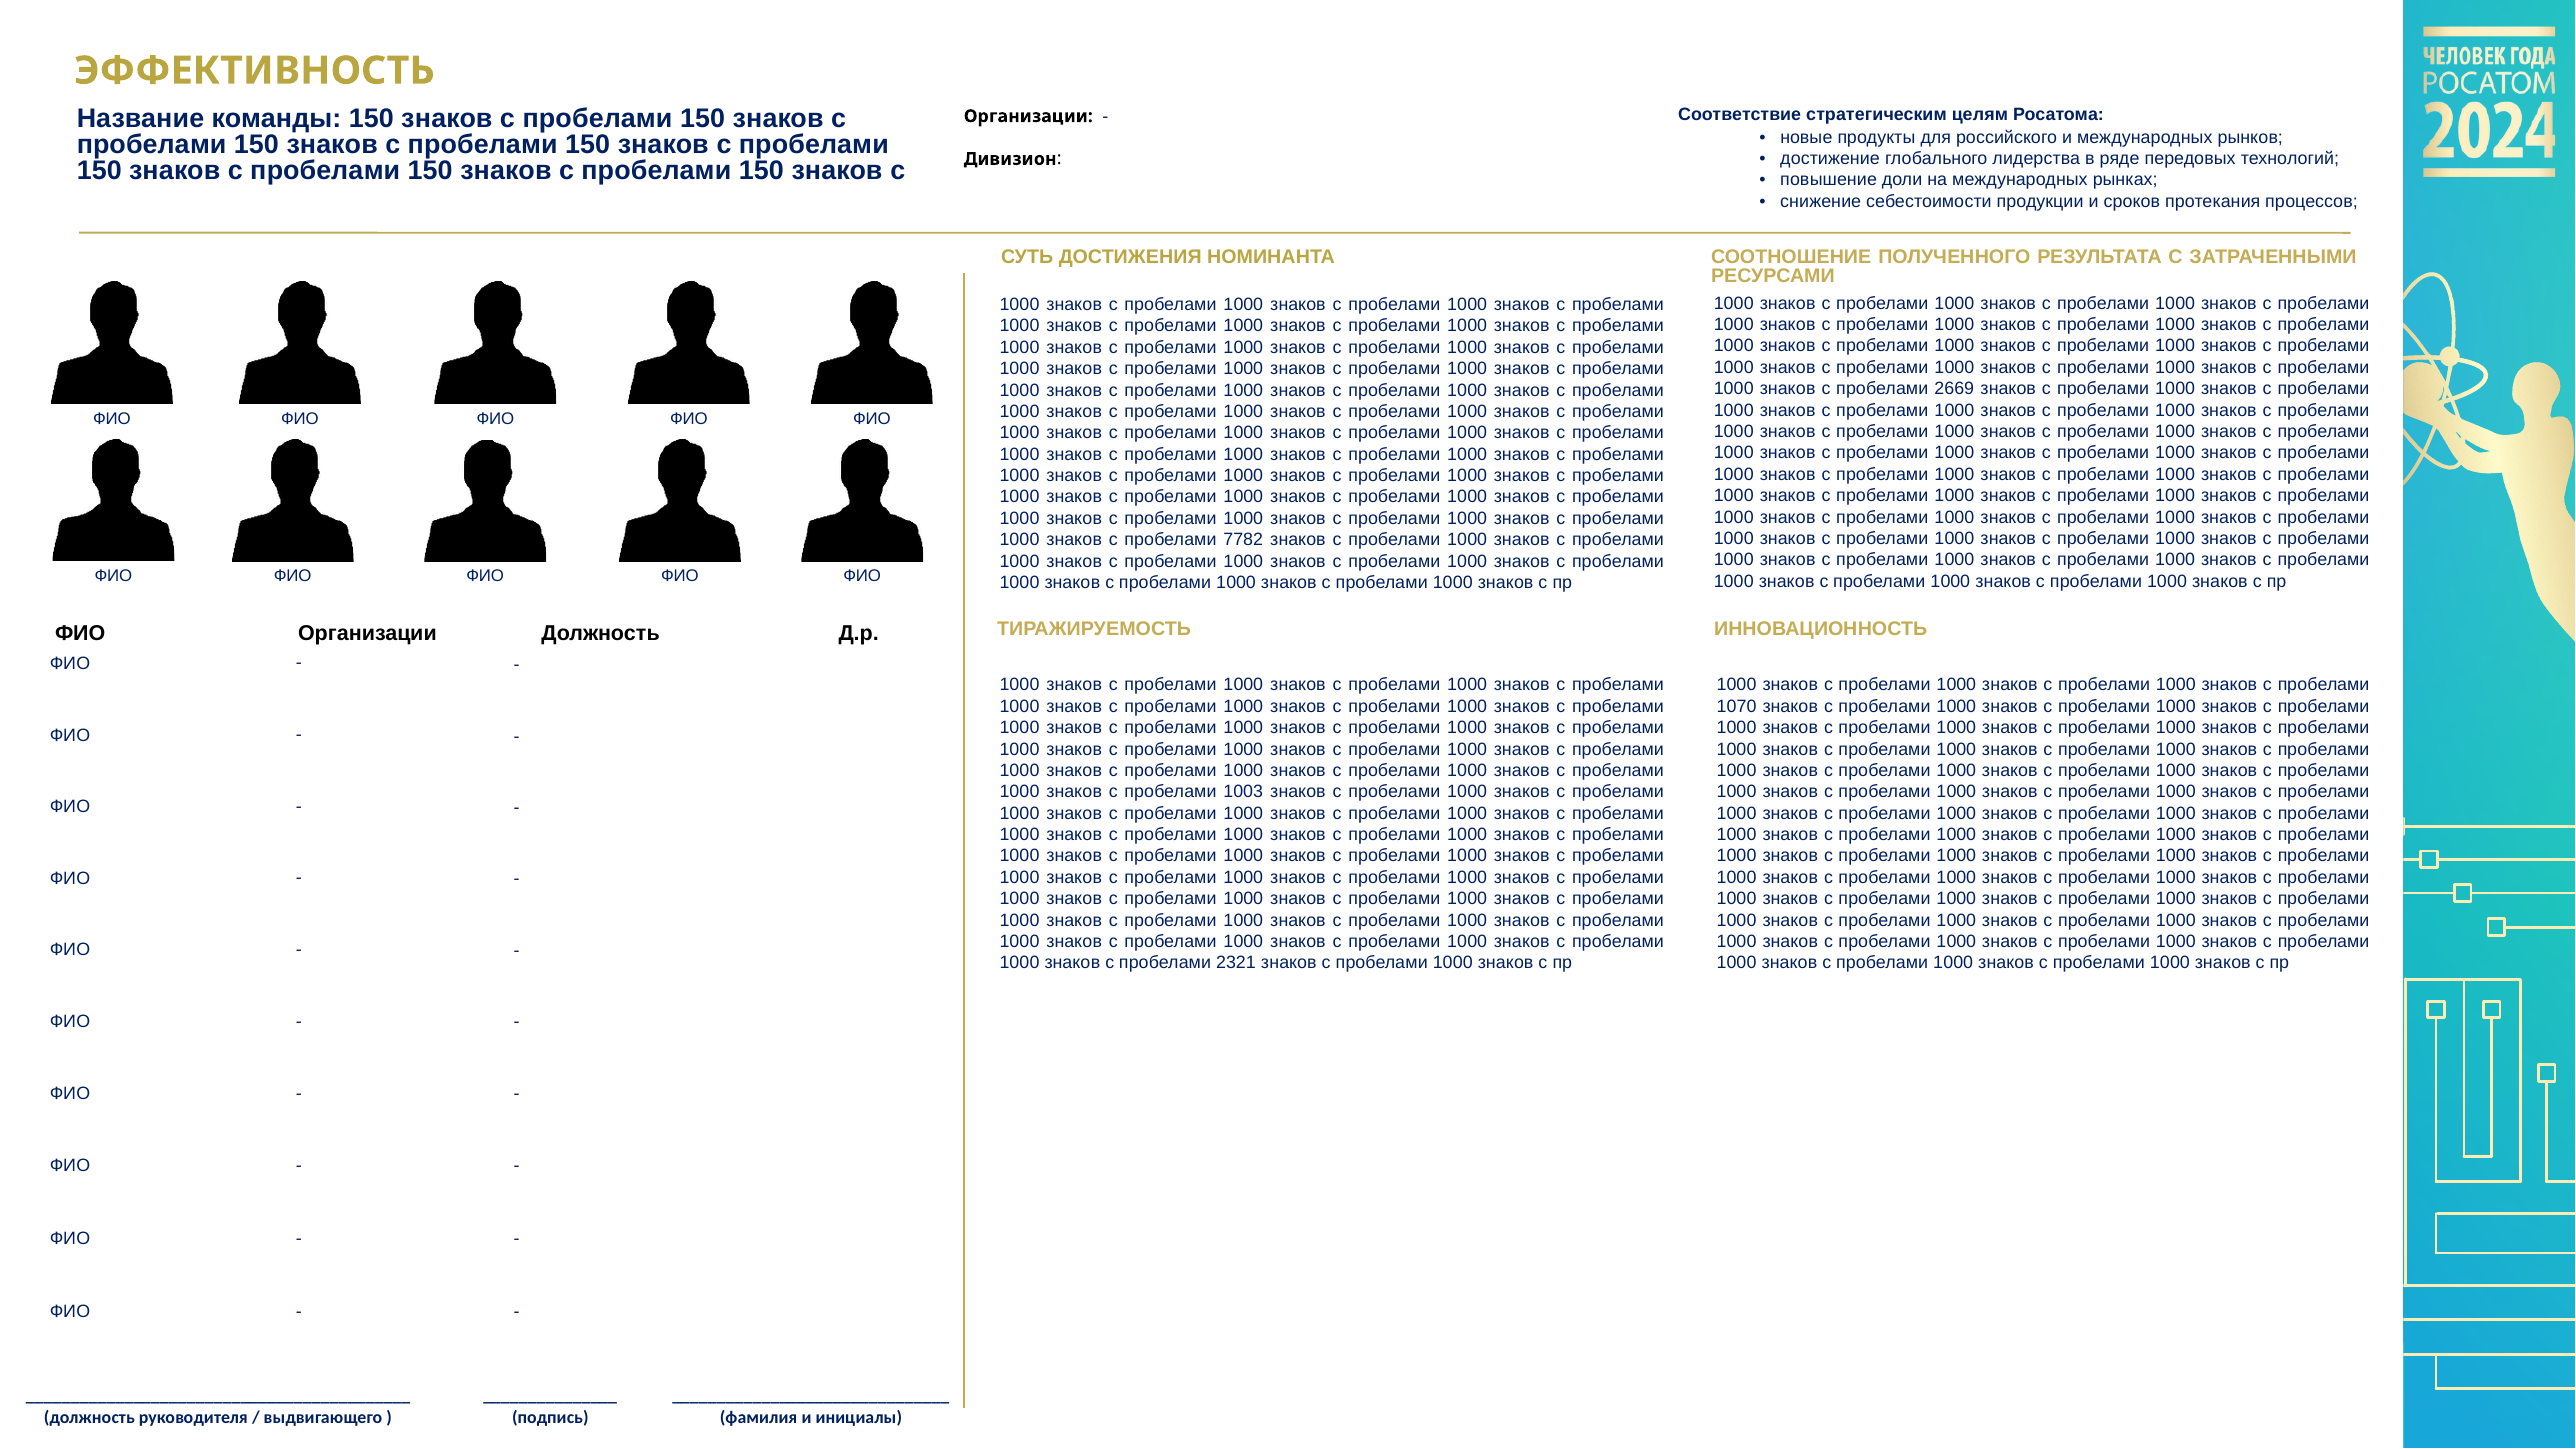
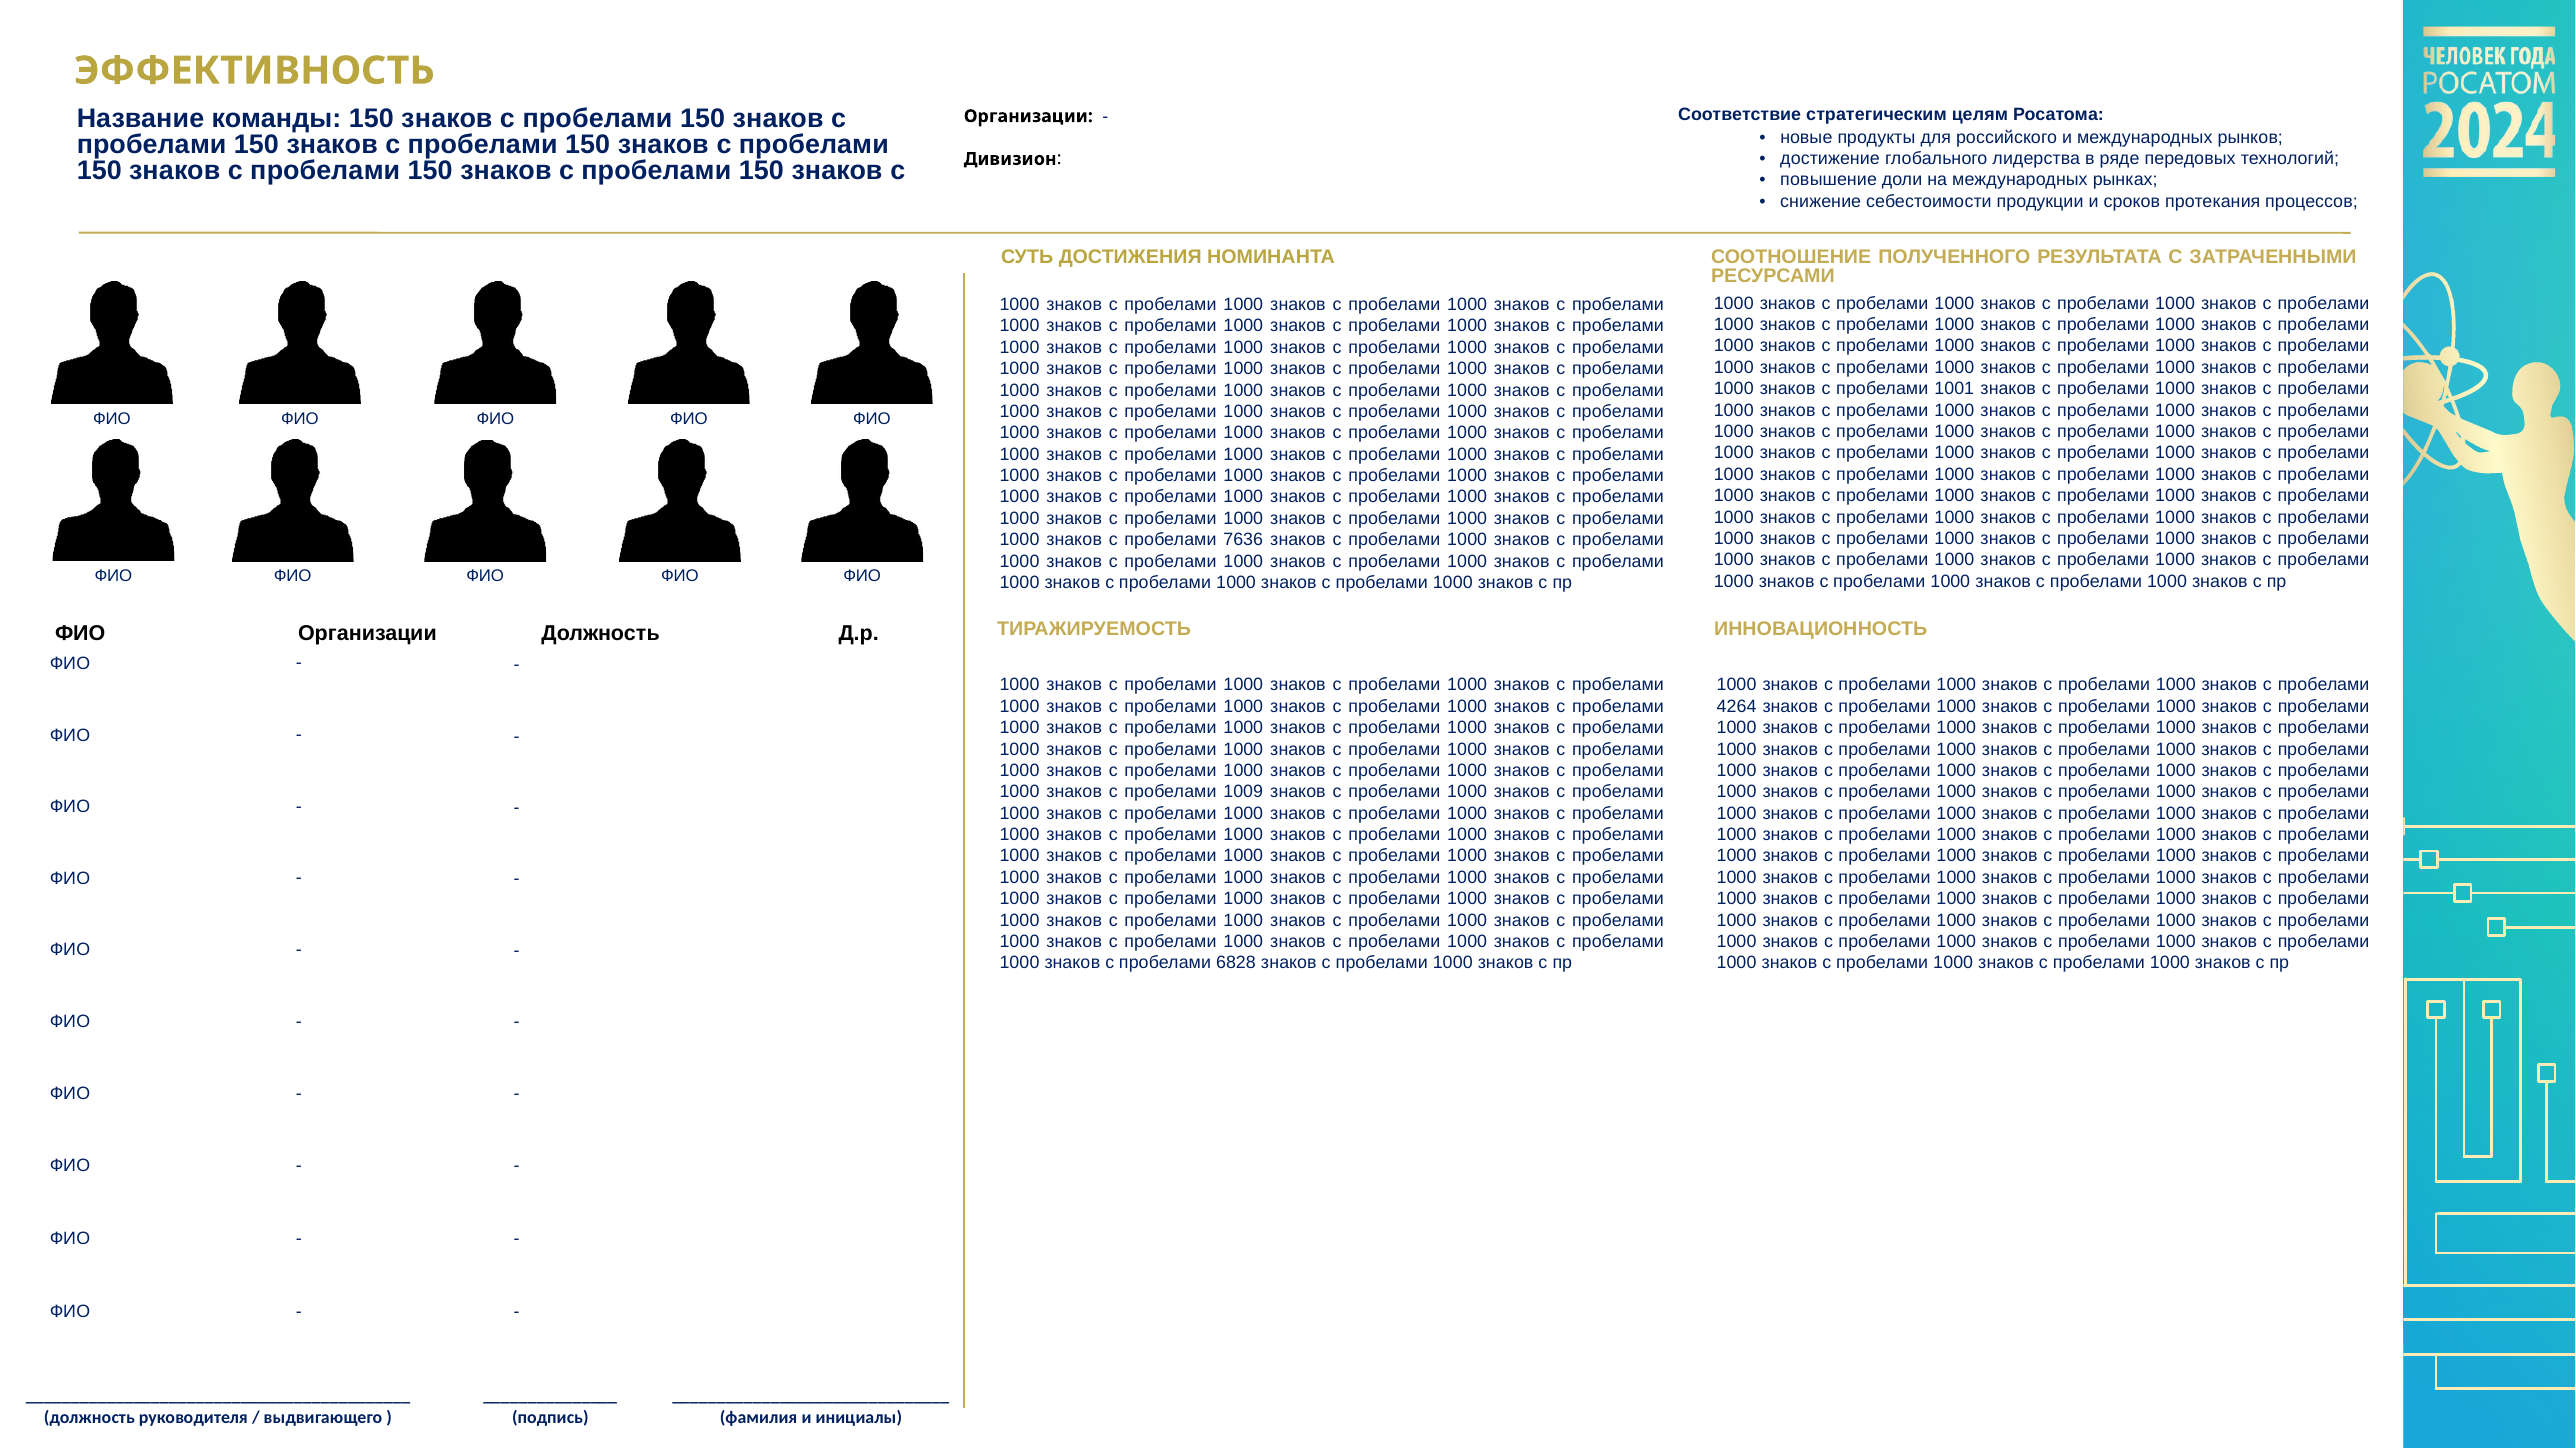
2669: 2669 -> 1001
7782: 7782 -> 7636
1070: 1070 -> 4264
1003: 1003 -> 1009
2321: 2321 -> 6828
